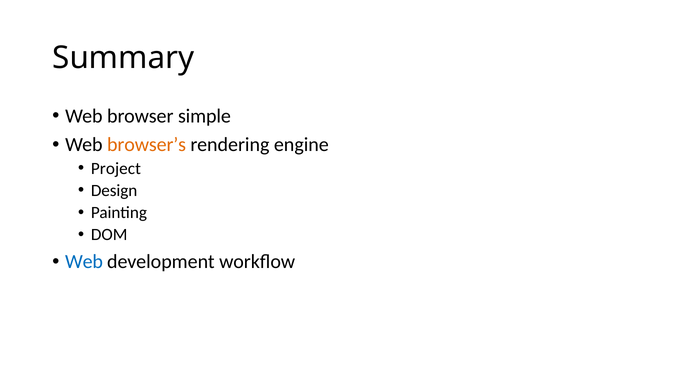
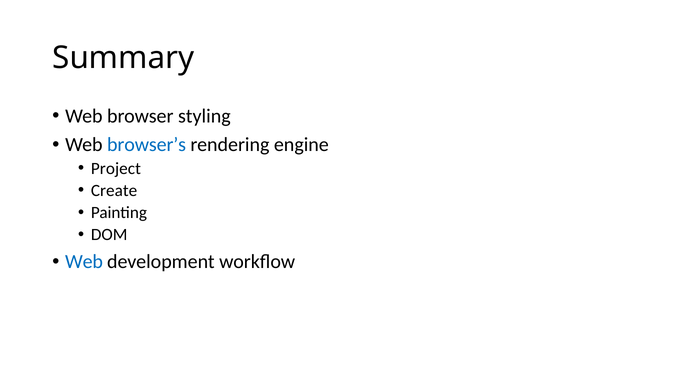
simple: simple -> styling
browser’s colour: orange -> blue
Design: Design -> Create
